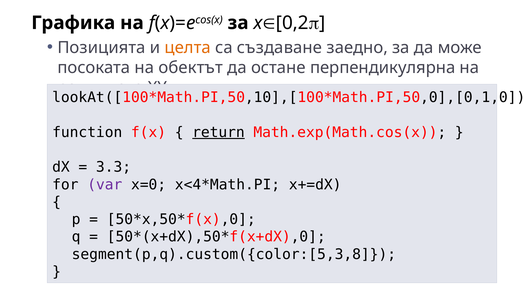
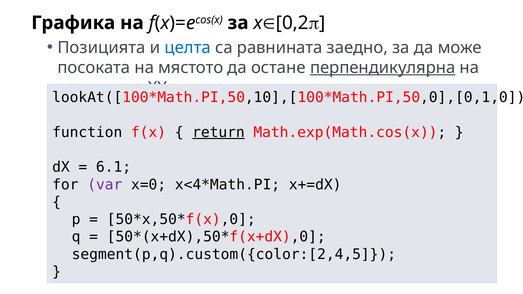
целта colour: orange -> blue
са създаване: създаване -> равнината
обектът: обектът -> мястото
перпендикулярна underline: none -> present
3.3: 3.3 -> 6.1
segment(p,q).custom({color:[5,3,8: segment(p,q).custom({color:[5,3,8 -> segment(p,q).custom({color:[2,4,5
